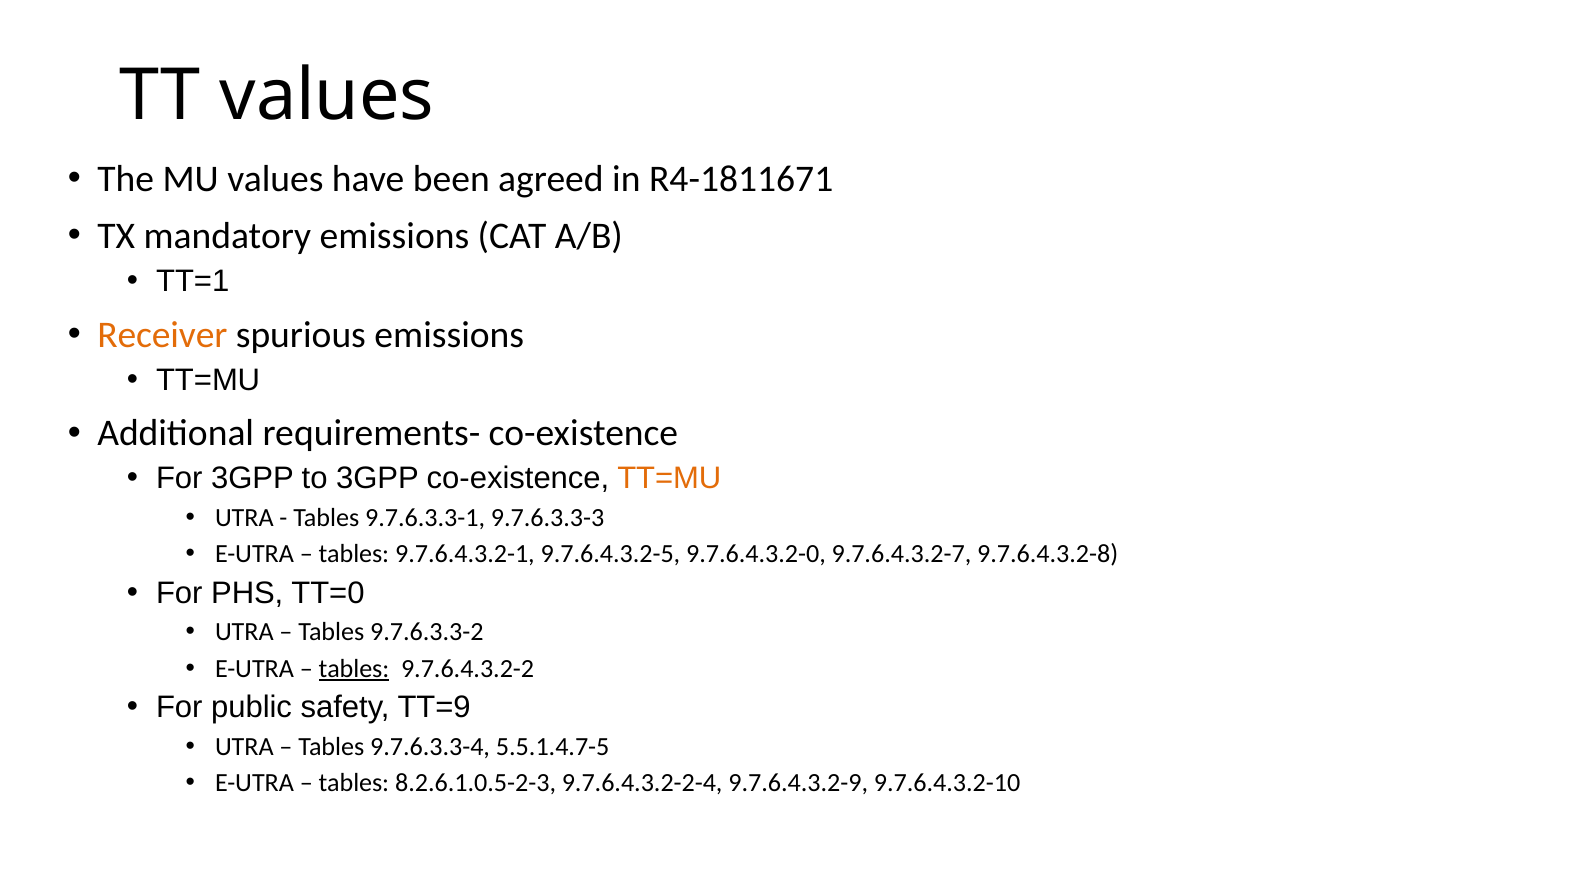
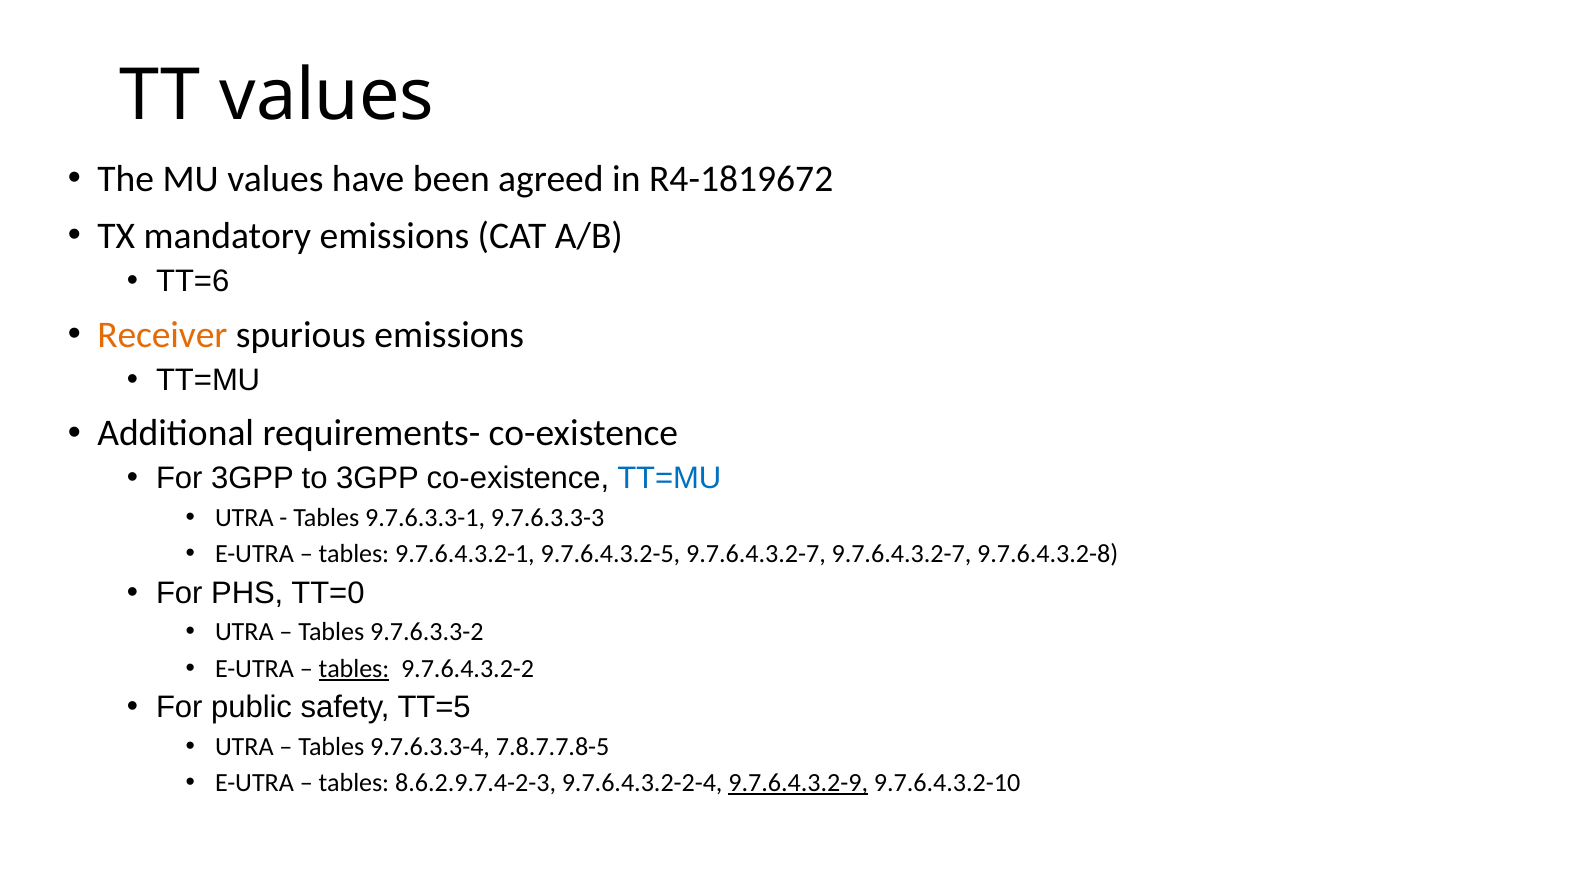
R4-1811671: R4-1811671 -> R4-1819672
TT=1: TT=1 -> TT=6
TT=MU at (669, 478) colour: orange -> blue
9.7.6.4.3.2-5 9.7.6.4.3.2-0: 9.7.6.4.3.2-0 -> 9.7.6.4.3.2-7
TT=9: TT=9 -> TT=5
5.5.1.4.7-5: 5.5.1.4.7-5 -> 7.8.7.7.8-5
8.2.6.1.0.5-2-3: 8.2.6.1.0.5-2-3 -> 8.6.2.9.7.4-2-3
9.7.6.4.3.2-9 underline: none -> present
